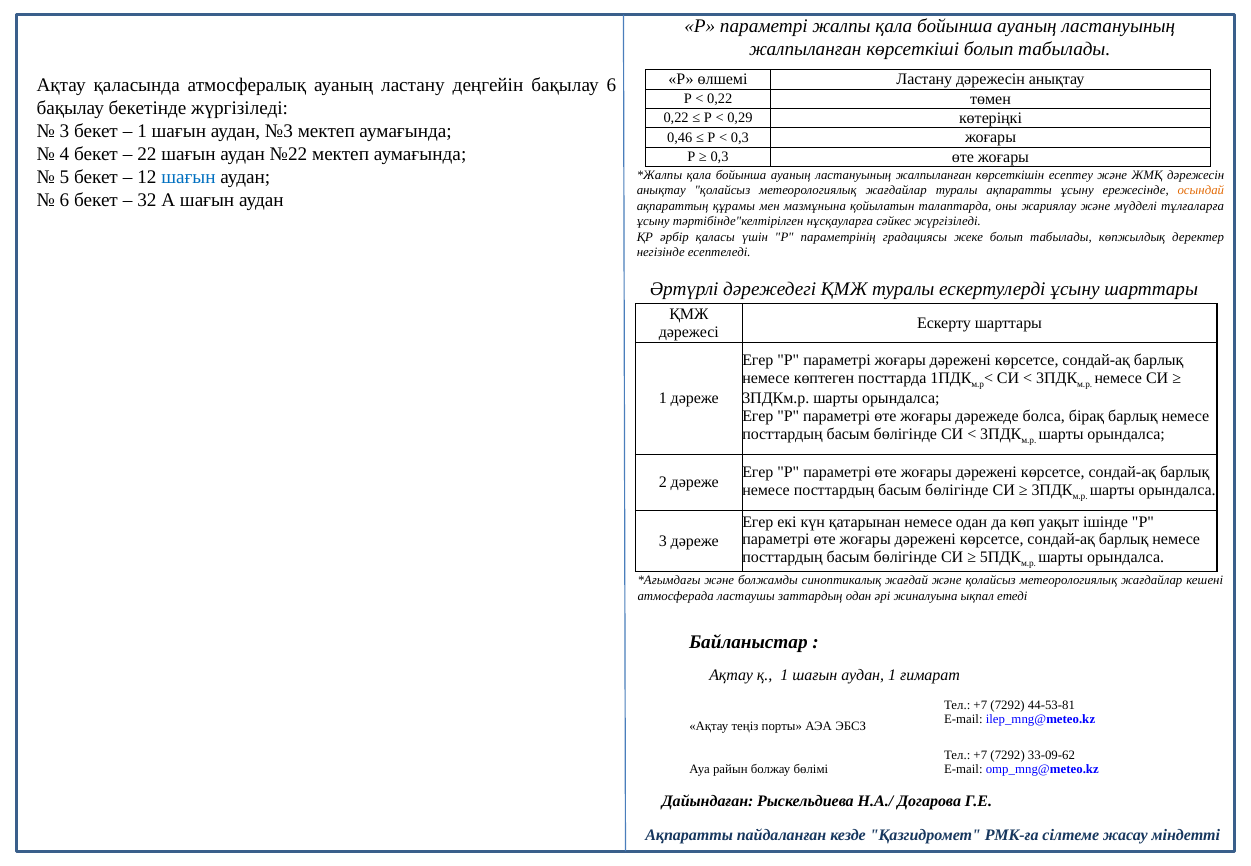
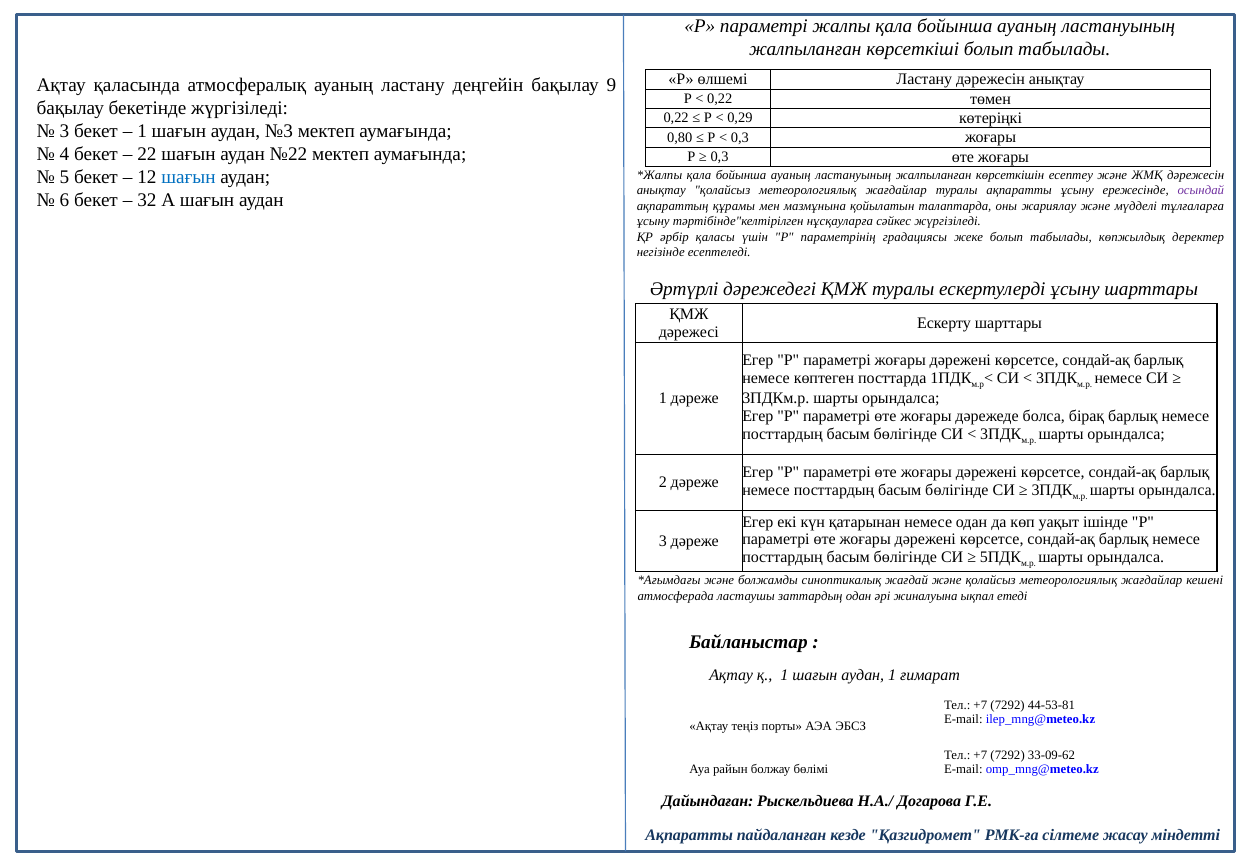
бақылау 6: 6 -> 9
0,46: 0,46 -> 0,80
осындай colour: orange -> purple
